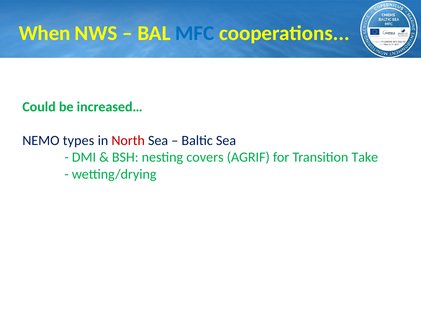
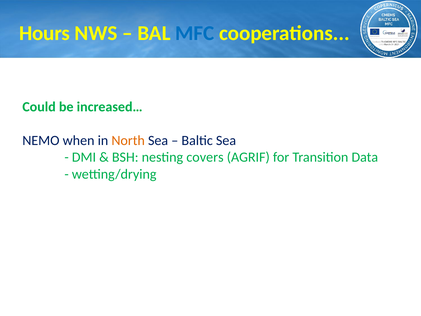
When: When -> Hours
types: types -> when
North colour: red -> orange
Take: Take -> Data
